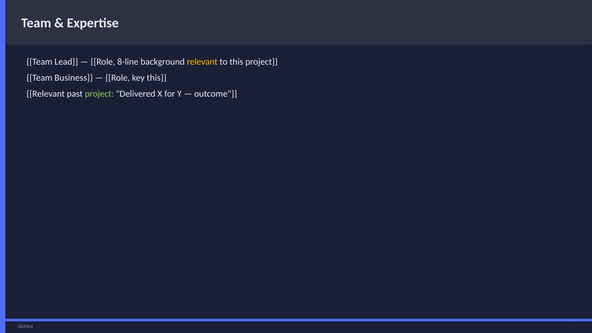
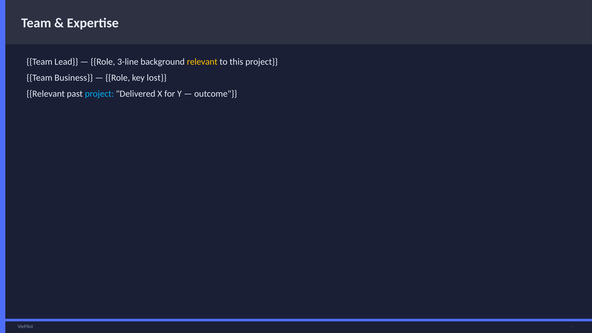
8-line: 8-line -> 3-line
key this: this -> lost
project at (99, 94) colour: light green -> light blue
